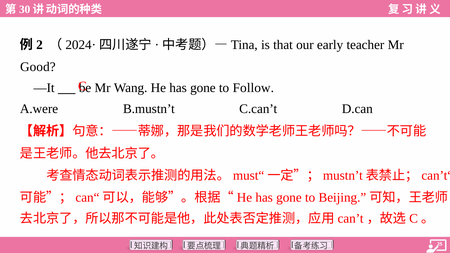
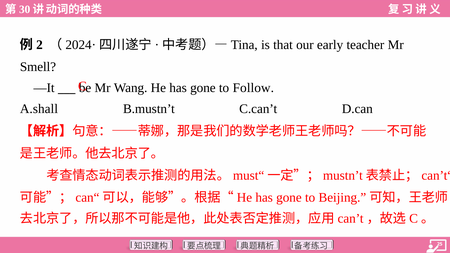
Good: Good -> Smell
A.were: A.were -> A.shall
